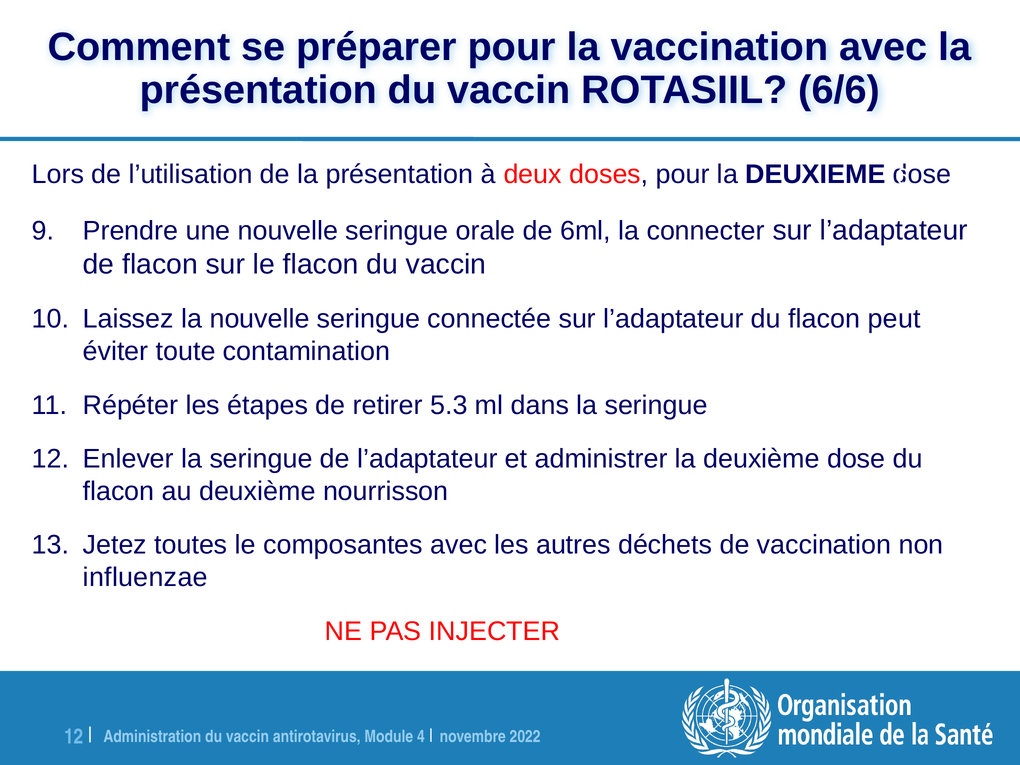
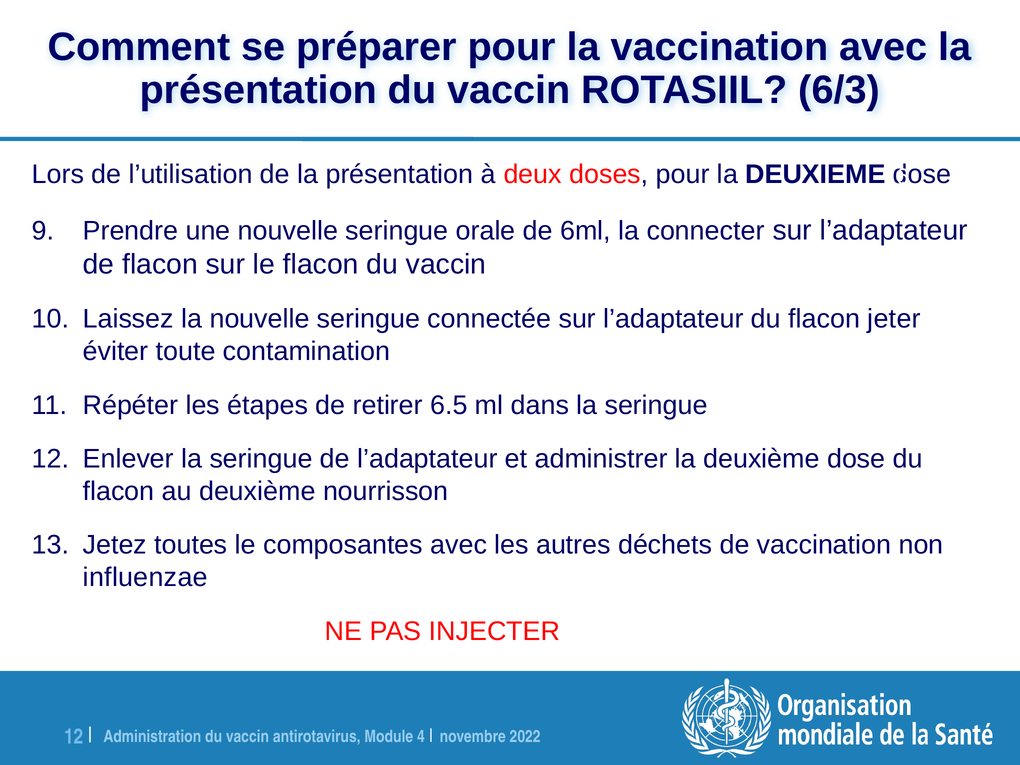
6/6: 6/6 -> 6/3
peut: peut -> jeter
5.3: 5.3 -> 6.5
